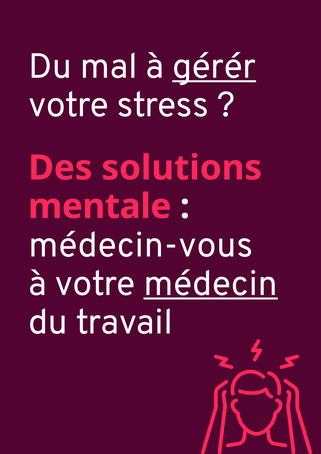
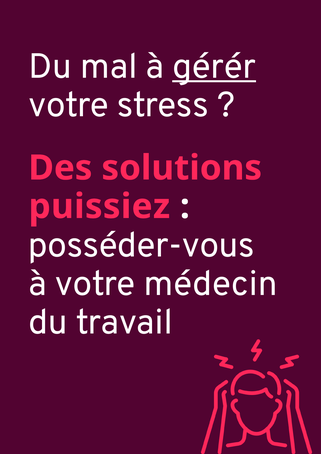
mentale: mentale -> puissiez
médecin-vous: médecin-vous -> posséder-vous
médecin underline: present -> none
